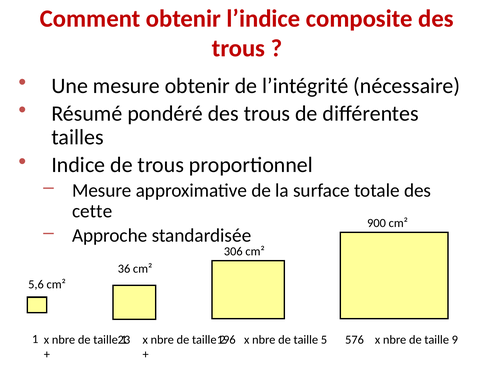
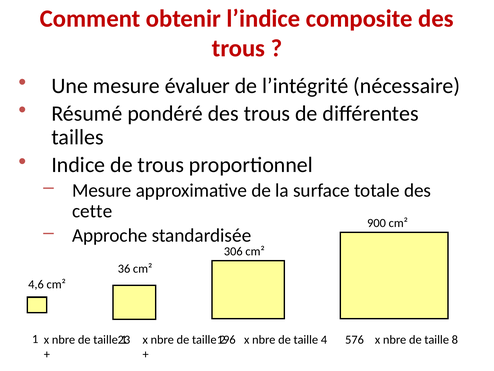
mesure obtenir: obtenir -> évaluer
5,6: 5,6 -> 4,6
5: 5 -> 4
9: 9 -> 8
